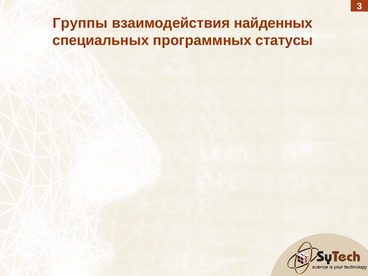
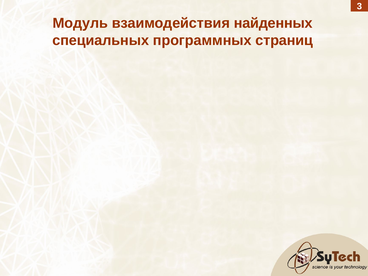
Группы: Группы -> Модуль
статусы: статусы -> страниц
